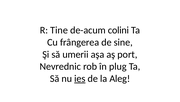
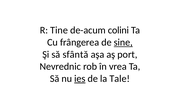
sine underline: none -> present
umerii: umerii -> sfântă
plug: plug -> vrea
Aleg: Aleg -> Tale
